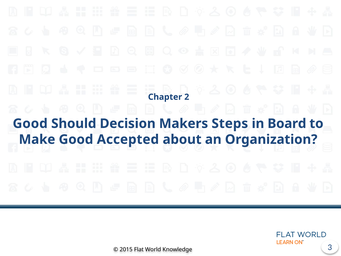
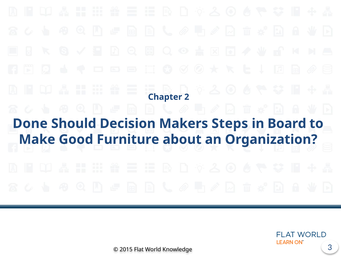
Good at (30, 123): Good -> Done
Accepted: Accepted -> Furniture
